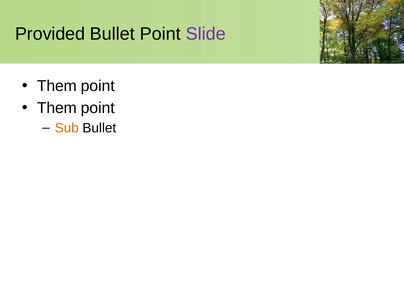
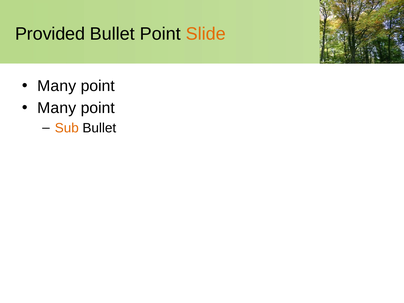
Slide colour: purple -> orange
Them at (57, 86): Them -> Many
Them at (57, 108): Them -> Many
